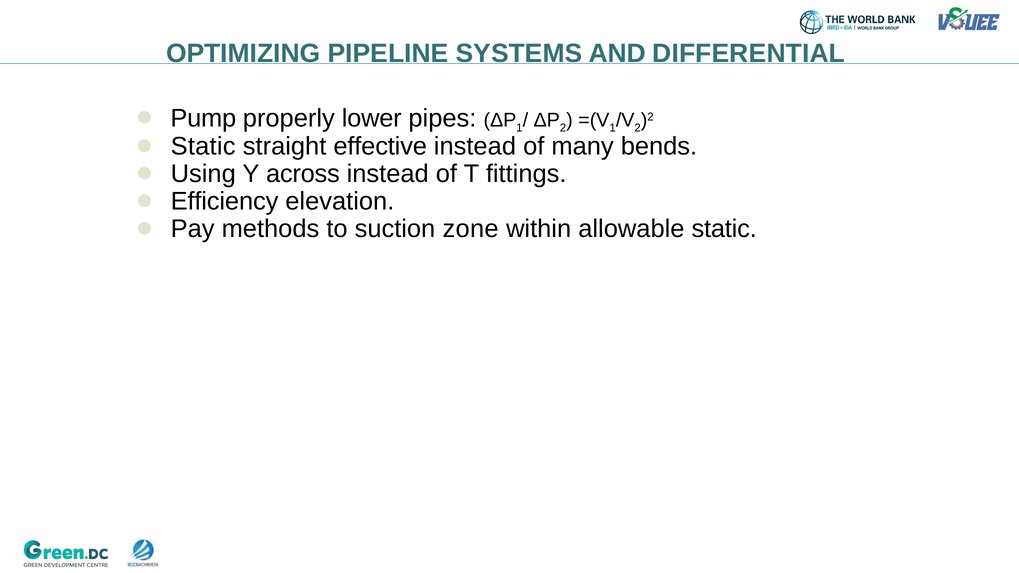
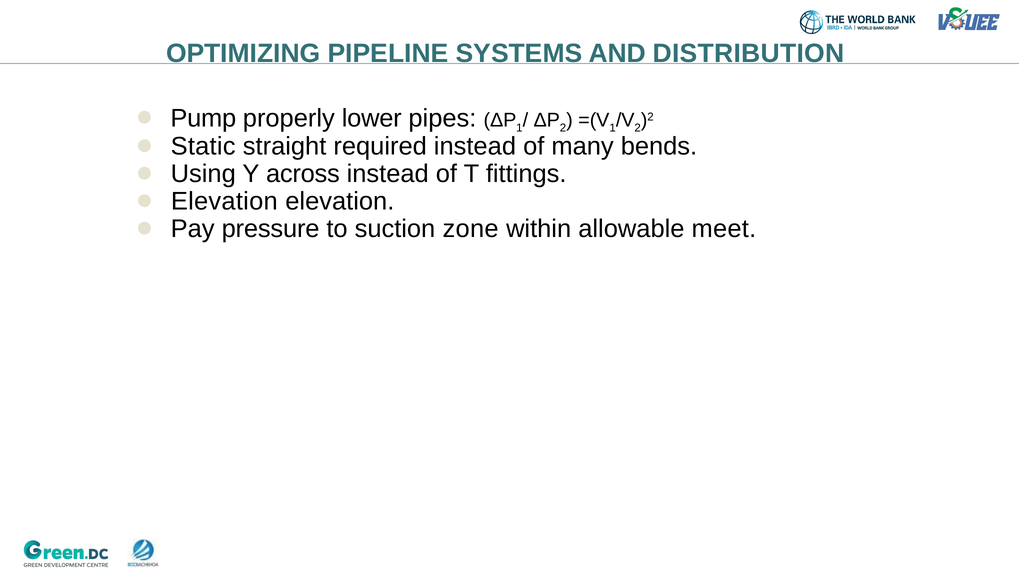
DIFFERENTIAL: DIFFERENTIAL -> DISTRIBUTION
effective: effective -> required
Efficiency at (225, 201): Efficiency -> Elevation
methods: methods -> pressure
allowable static: static -> meet
